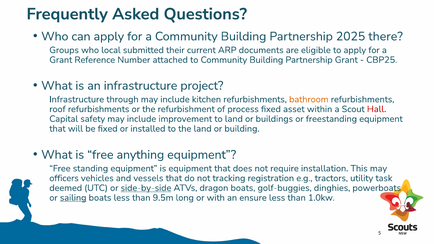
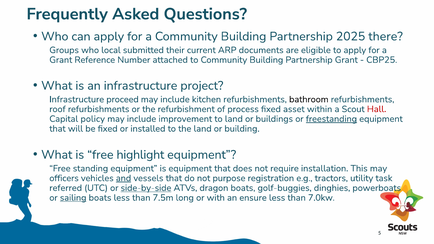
through: through -> proceed
bathroom colour: orange -> black
safety: safety -> policy
freestanding underline: none -> present
anything: anything -> highlight
and underline: none -> present
tracking: tracking -> purpose
deemed: deemed -> referred
9.5m: 9.5m -> 7.5m
1.0kw: 1.0kw -> 7.0kw
